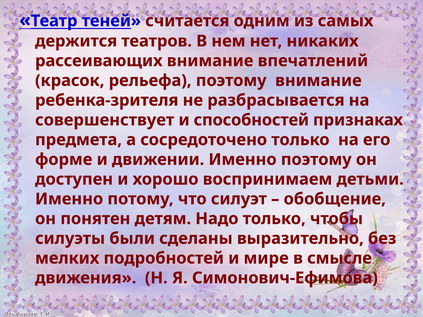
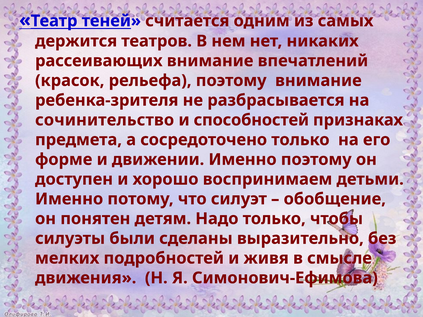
совершенствует: совершенствует -> сочинительство
мире: мире -> живя
